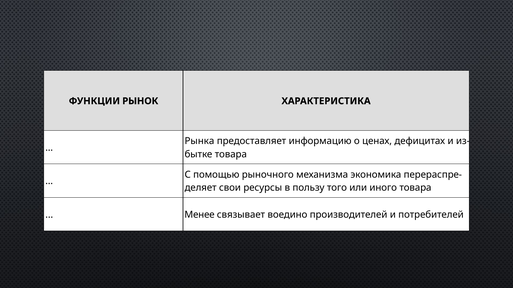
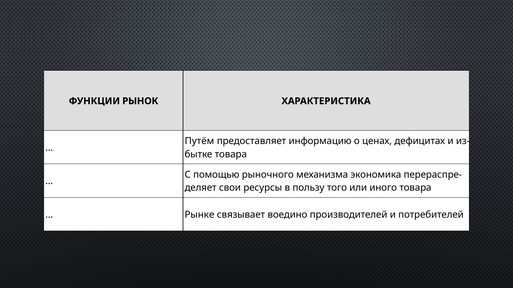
Рынка: Рынка -> Путём
Менее: Менее -> Рынке
